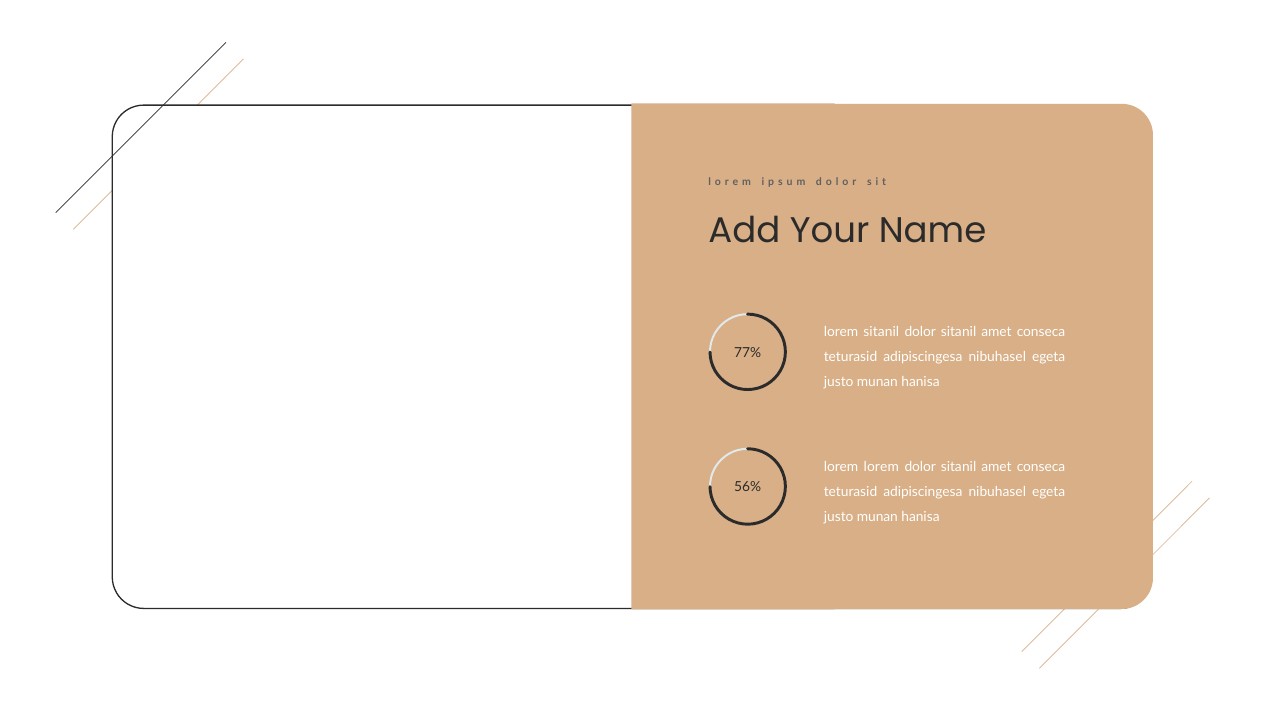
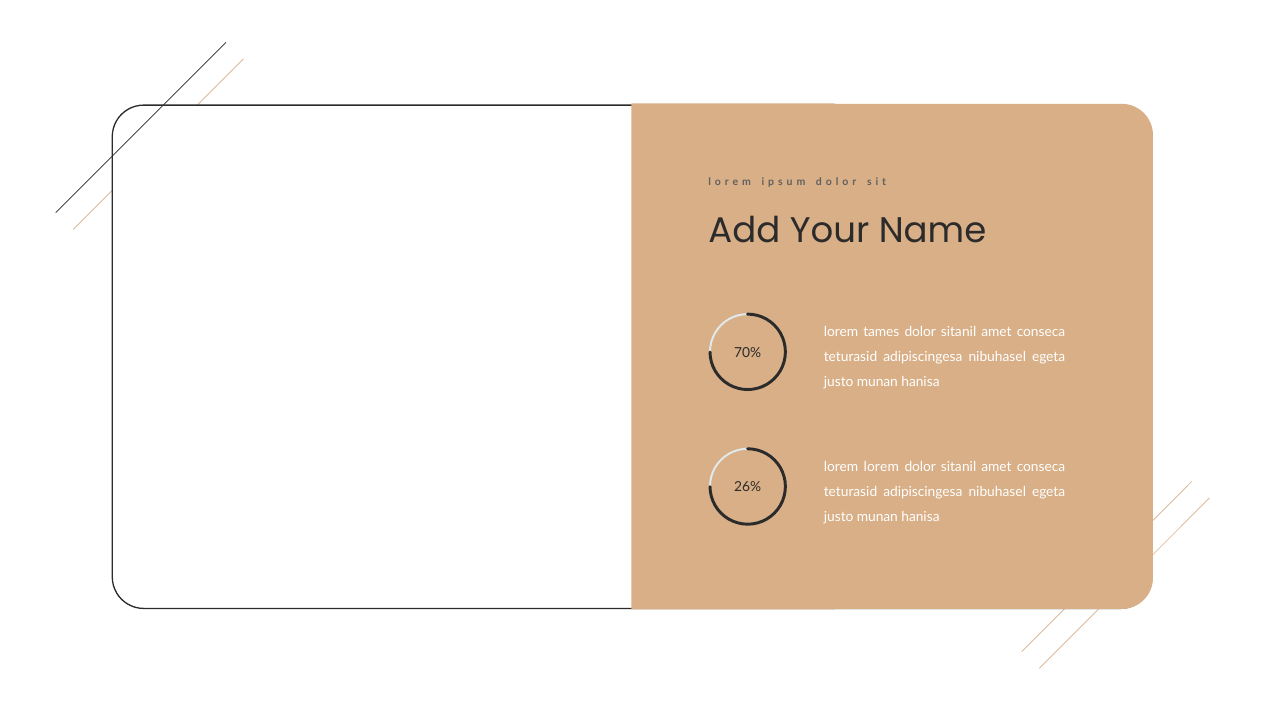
lorem sitanil: sitanil -> tames
77%: 77% -> 70%
56%: 56% -> 26%
